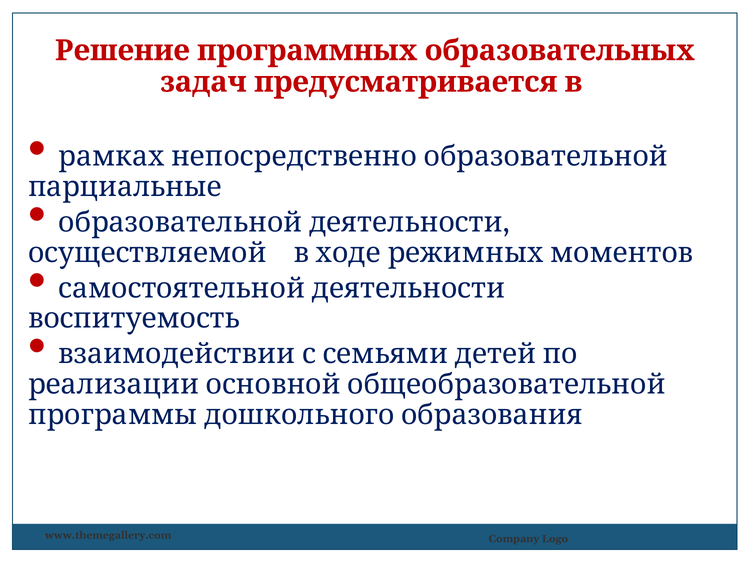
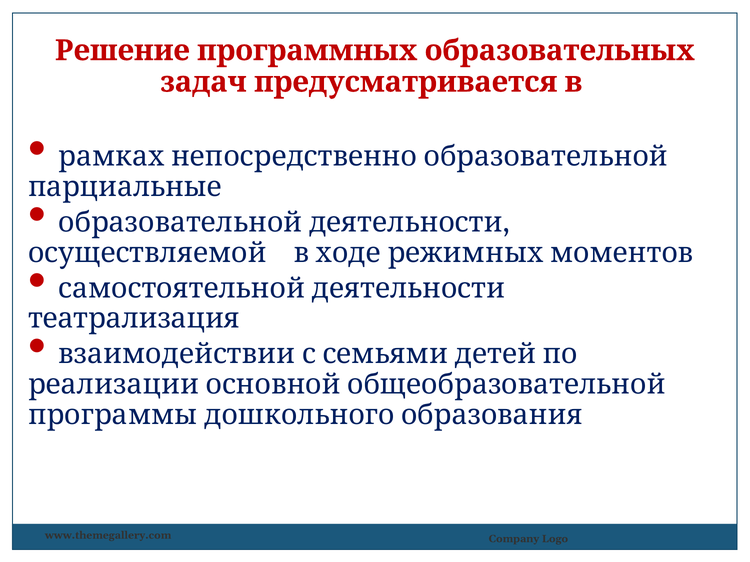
воспитуемость: воспитуемость -> театрализация
